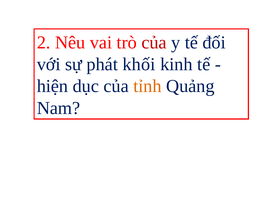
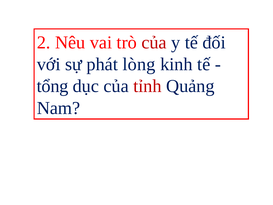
khối: khối -> lòng
hiện: hiện -> tổng
tỉnh colour: orange -> red
